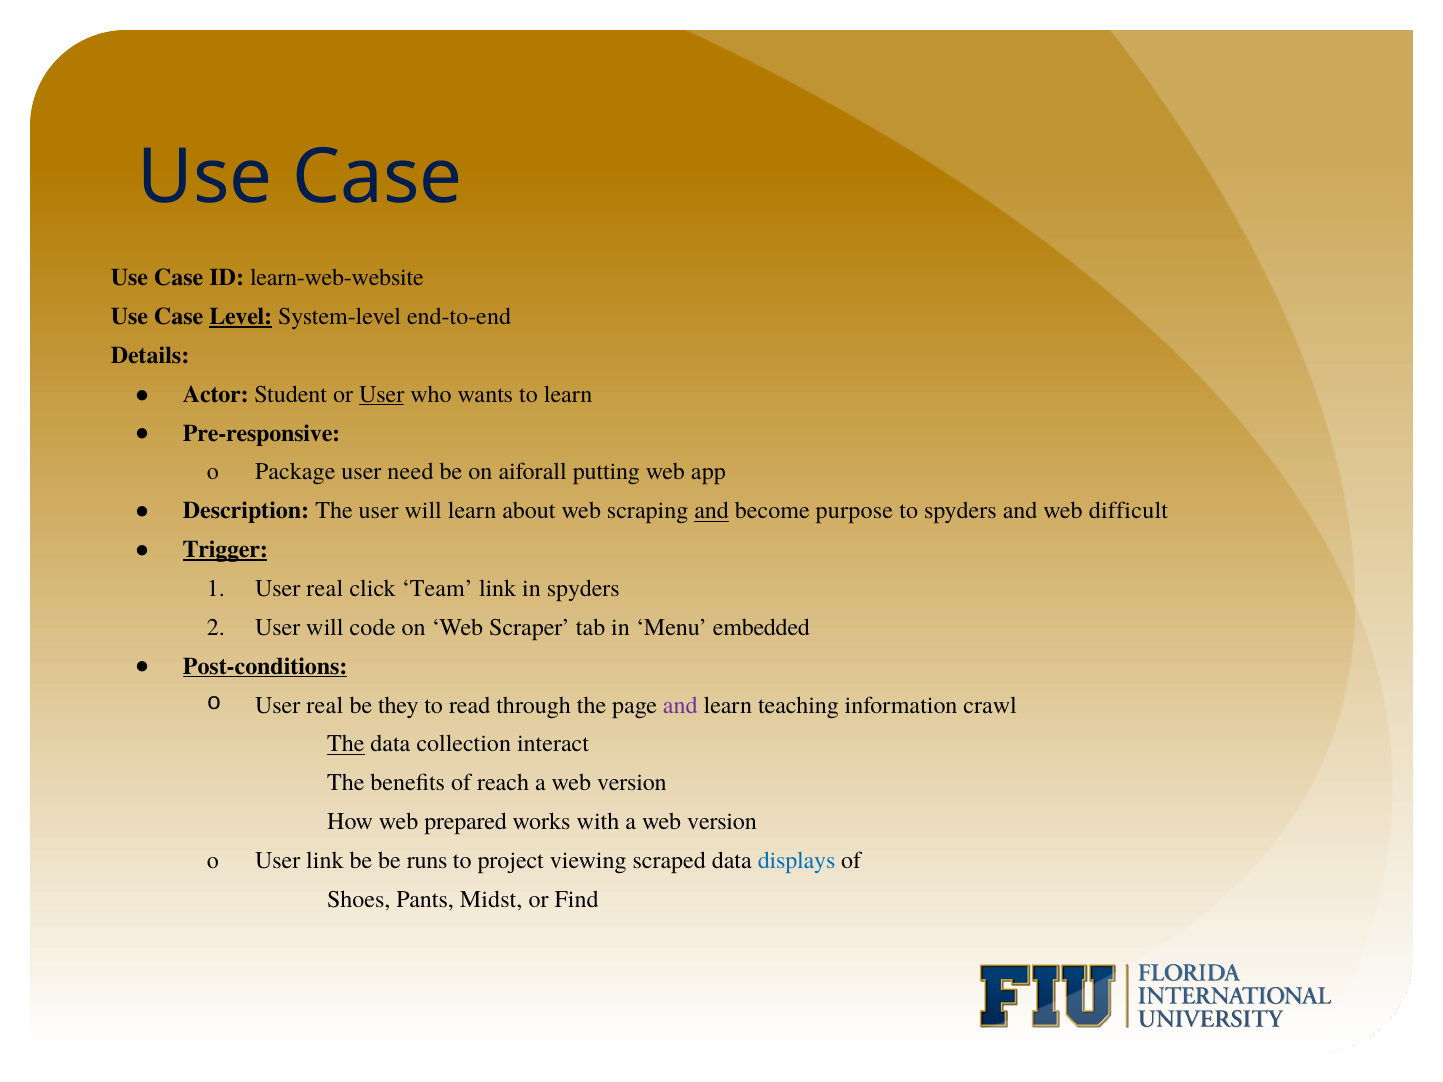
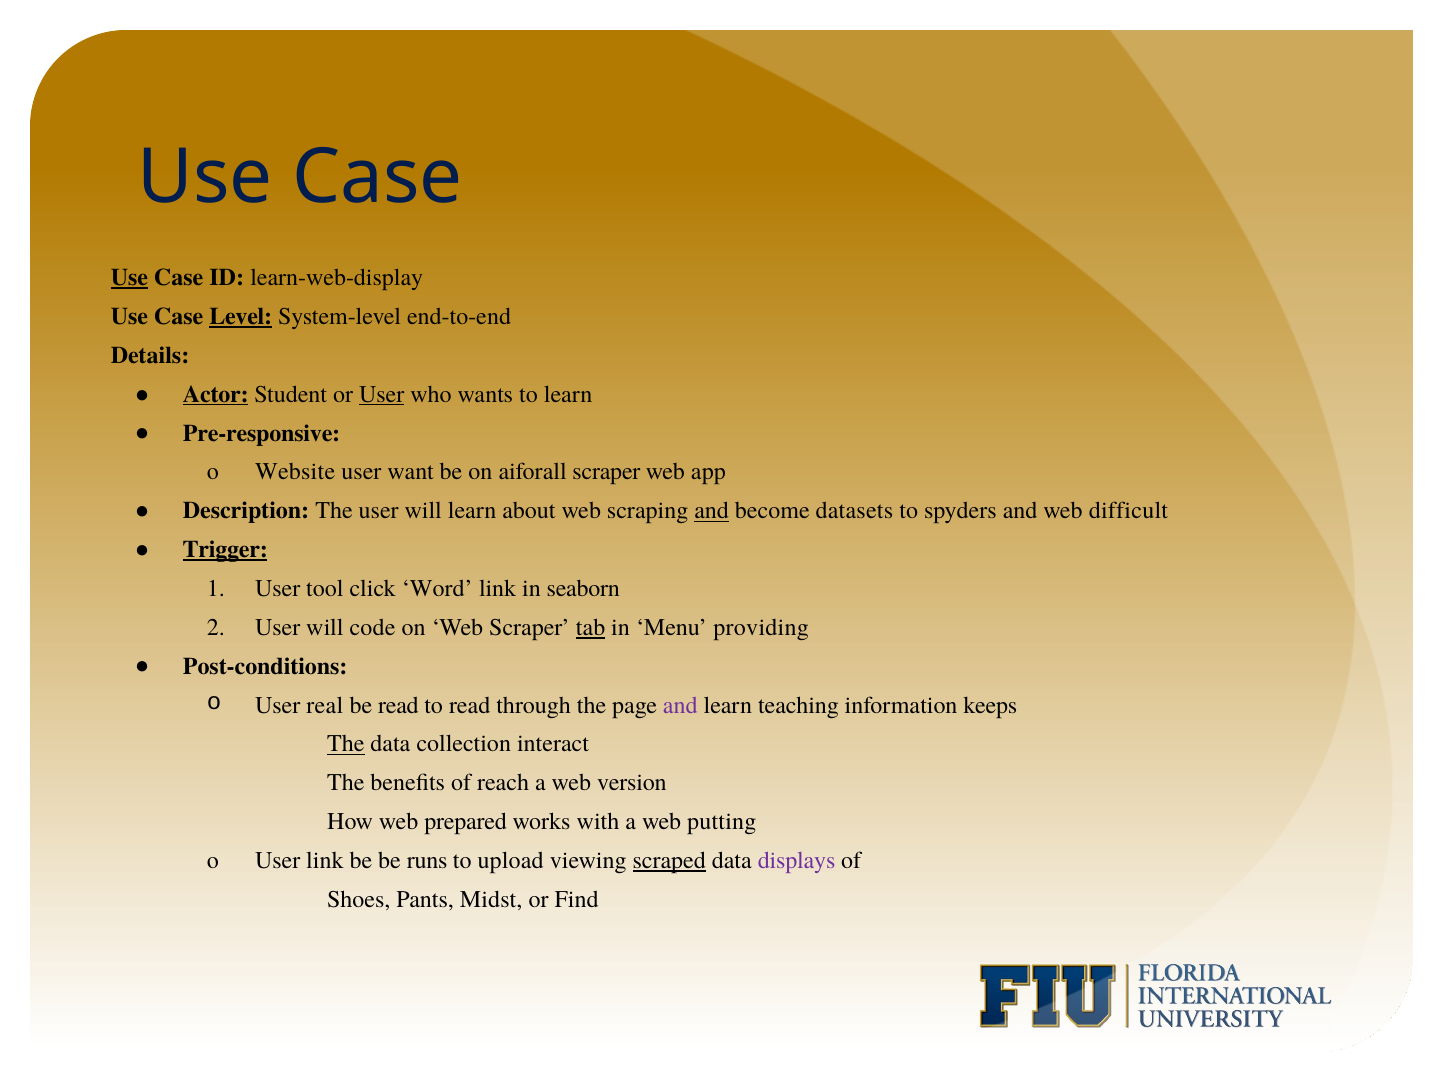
Use at (129, 278) underline: none -> present
learn-web-website: learn-web-website -> learn-web-display
Actor underline: none -> present
Package: Package -> Website
need: need -> want
aiforall putting: putting -> scraper
purpose: purpose -> datasets
real at (325, 589): real -> tool
Team: Team -> Word
in spyders: spyders -> seaborn
tab underline: none -> present
embedded: embedded -> providing
Post-conditions underline: present -> none
be they: they -> read
crawl: crawl -> keeps
with a web version: version -> putting
project: project -> upload
scraped underline: none -> present
displays colour: blue -> purple
